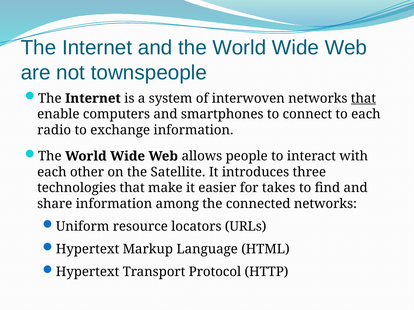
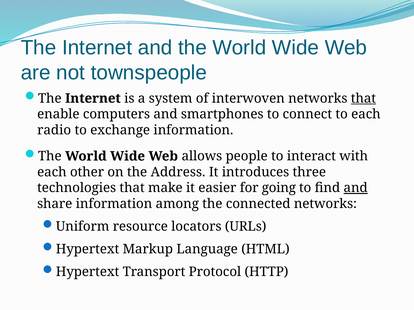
Satellite: Satellite -> Address
takes: takes -> going
and at (356, 188) underline: none -> present
